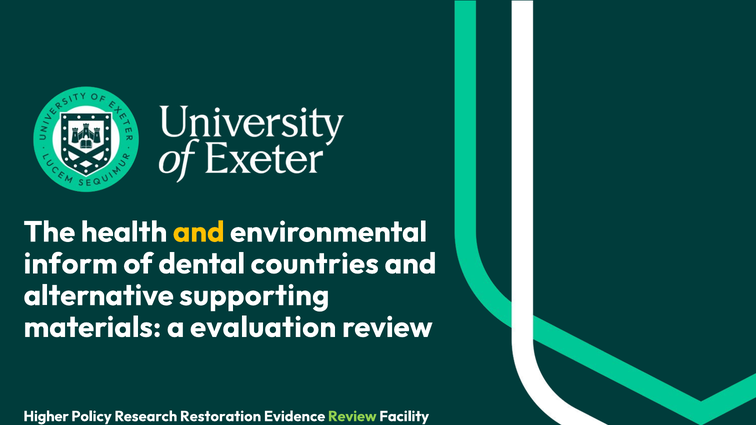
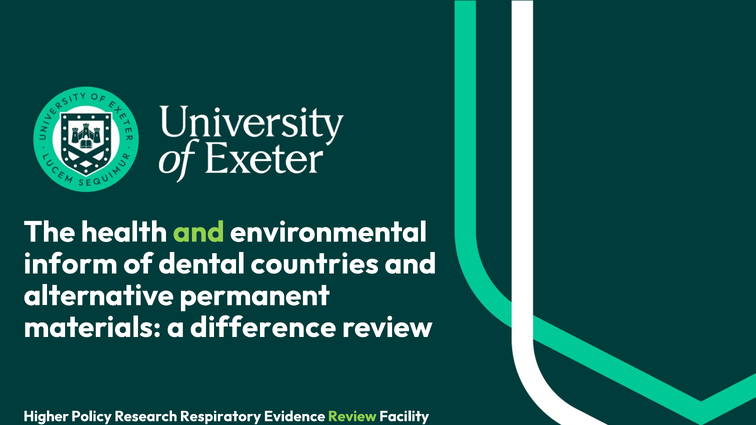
and at (199, 232) colour: yellow -> light green
supporting: supporting -> permanent
evaluation: evaluation -> difference
Restoration: Restoration -> Respiratory
